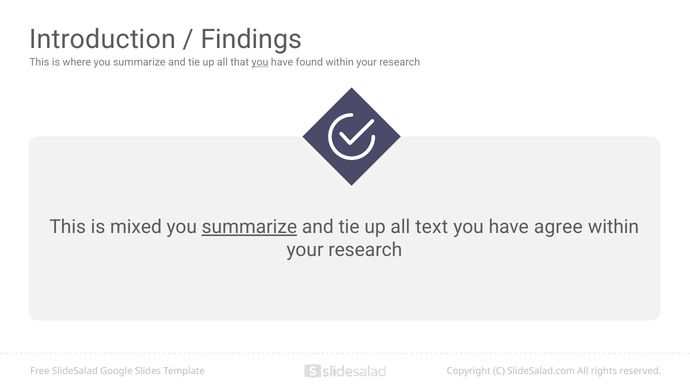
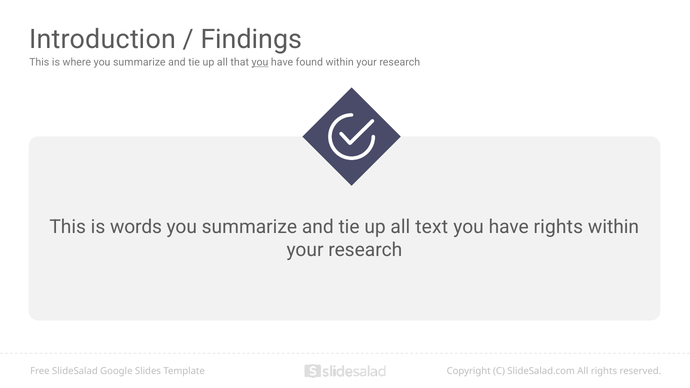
mixed: mixed -> words
summarize at (249, 227) underline: present -> none
have agree: agree -> rights
